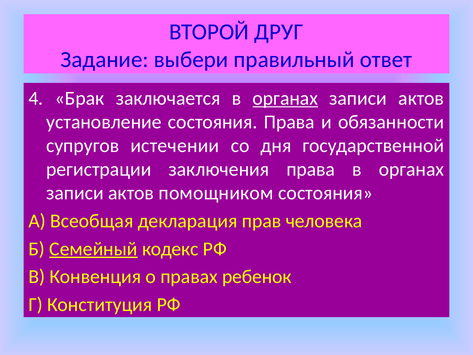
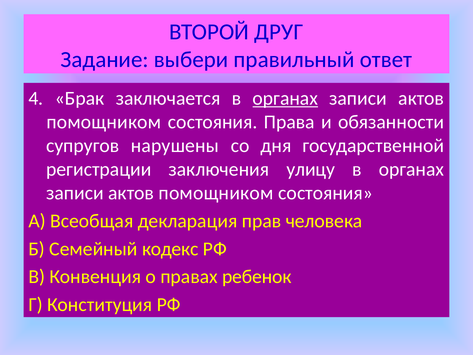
установление at (104, 122): установление -> помощником
истечении: истечении -> нарушены
заключения права: права -> улицу
Семейный underline: present -> none
